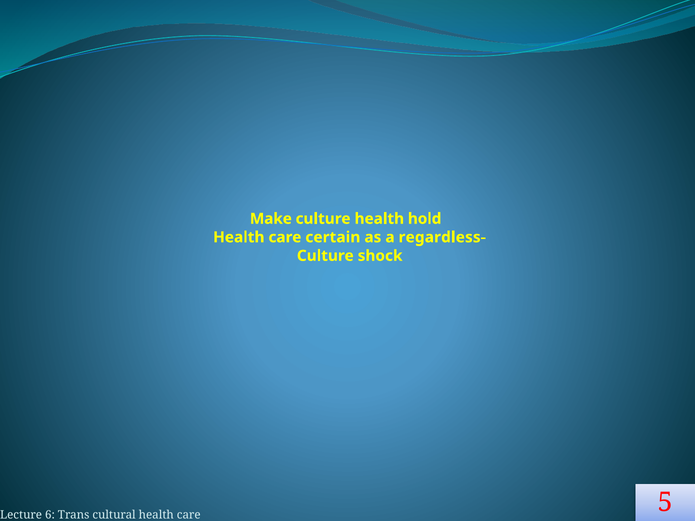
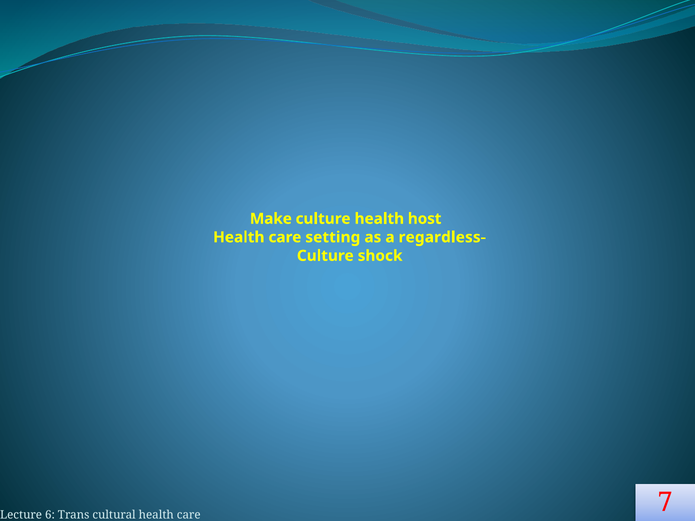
hold: hold -> host
certain: certain -> setting
5: 5 -> 7
